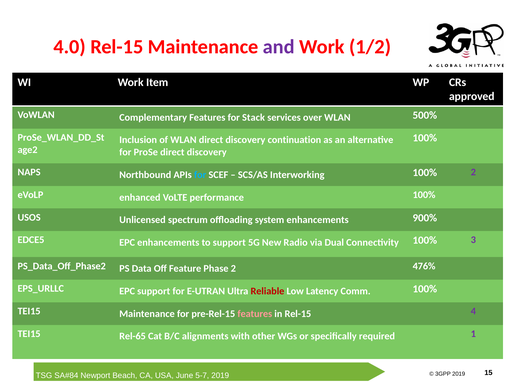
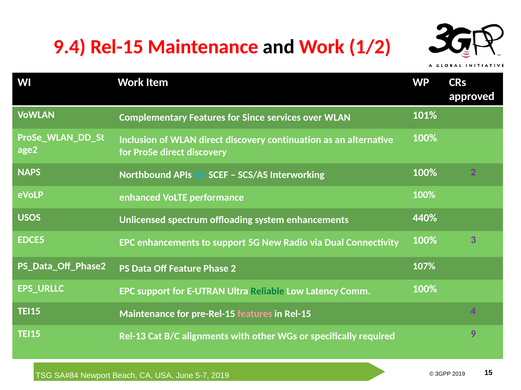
4.0: 4.0 -> 9.4
and colour: purple -> black
Stack: Stack -> Since
500%: 500% -> 101%
900%: 900% -> 440%
476%: 476% -> 107%
Reliable colour: red -> green
Rel-65: Rel-65 -> Rel-13
1: 1 -> 9
